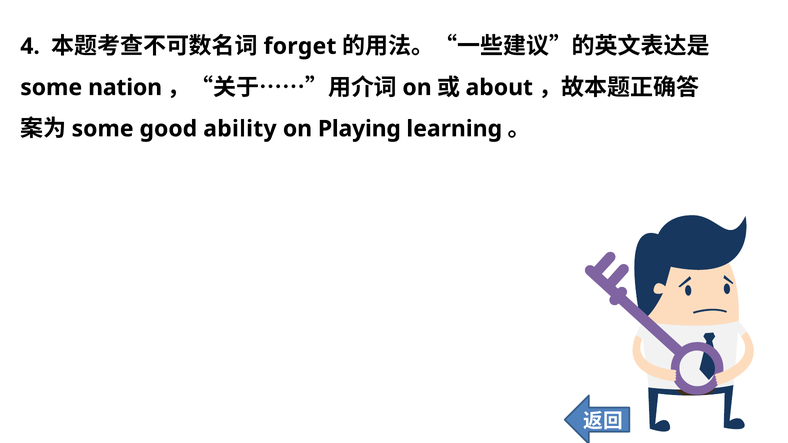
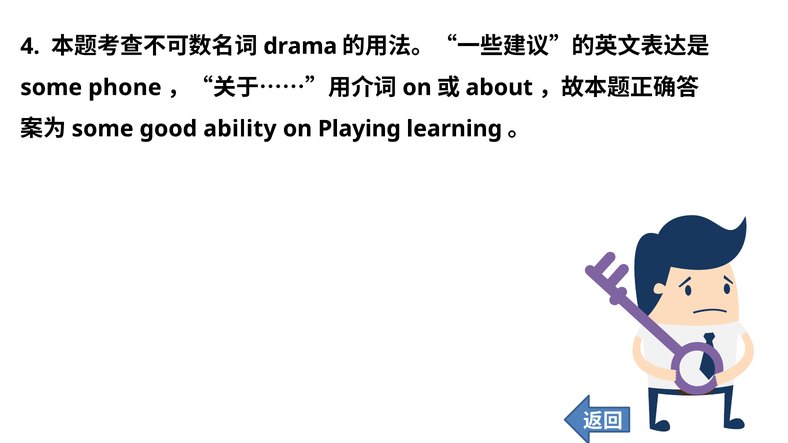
forget: forget -> drama
nation: nation -> phone
